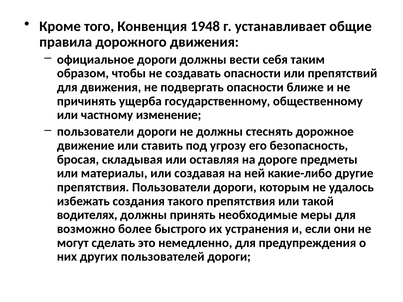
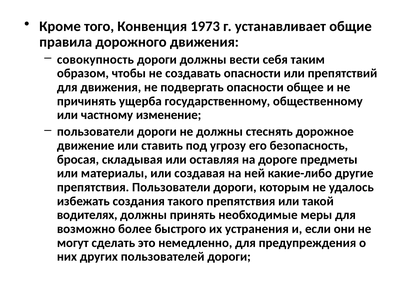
1948: 1948 -> 1973
официальное: официальное -> совокупность
ближе: ближе -> общее
